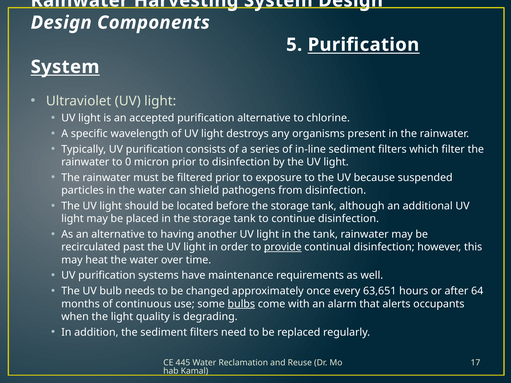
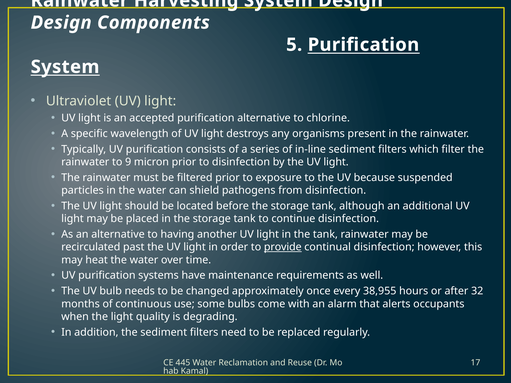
0: 0 -> 9
63,651: 63,651 -> 38,955
64: 64 -> 32
bulbs underline: present -> none
